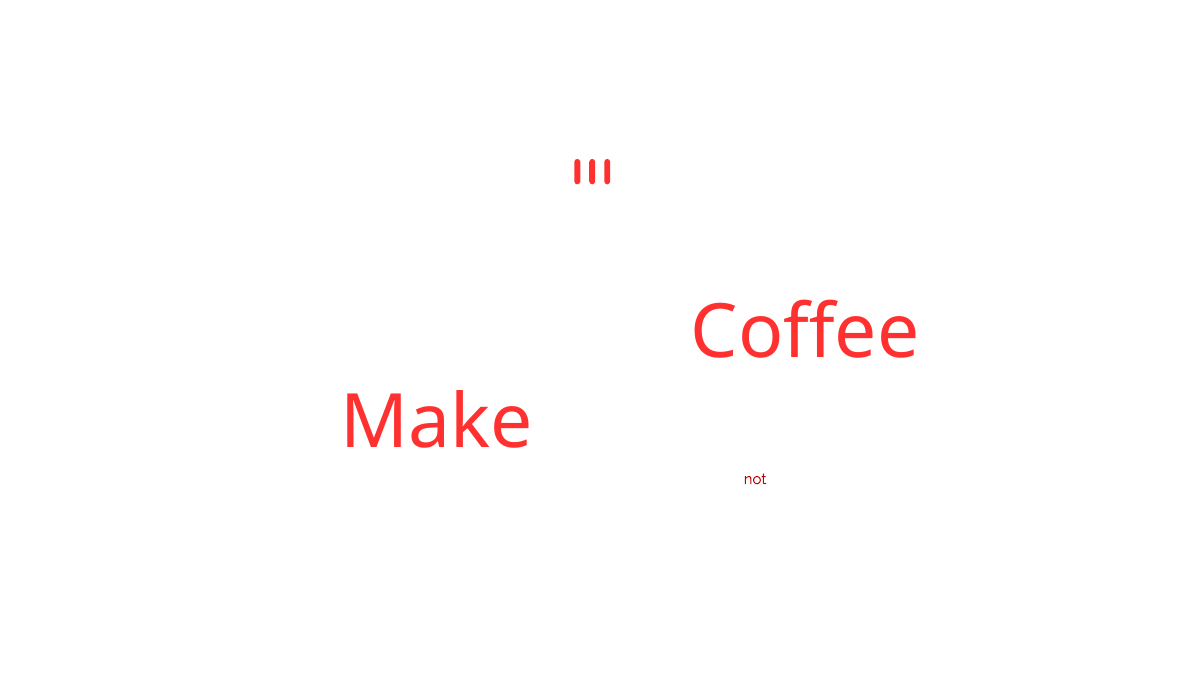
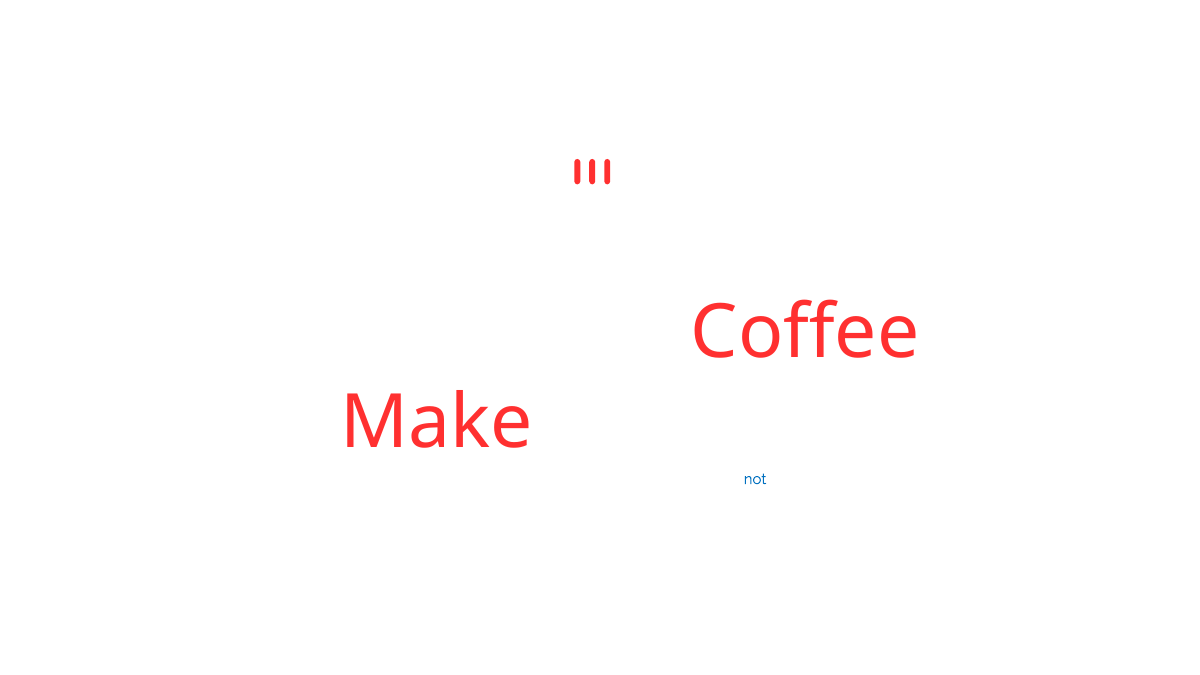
not colour: red -> blue
